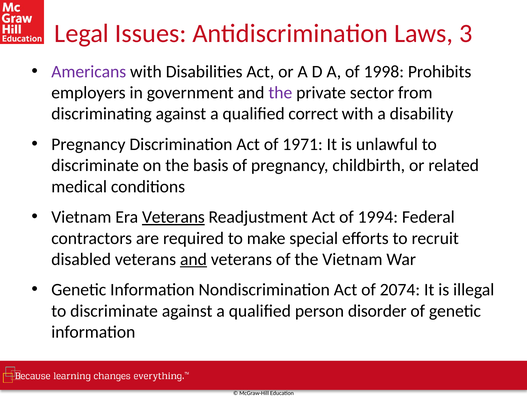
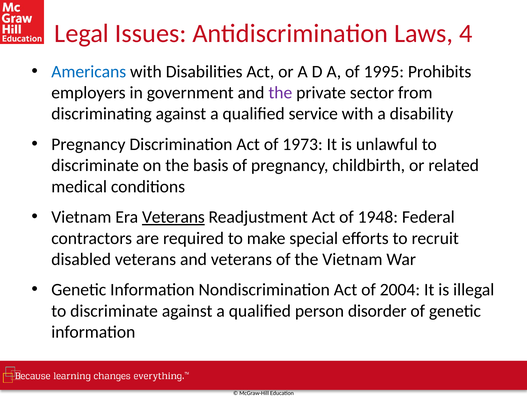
3: 3 -> 4
Americans colour: purple -> blue
1998: 1998 -> 1995
correct: correct -> service
1971: 1971 -> 1973
1994: 1994 -> 1948
and at (193, 259) underline: present -> none
2074: 2074 -> 2004
